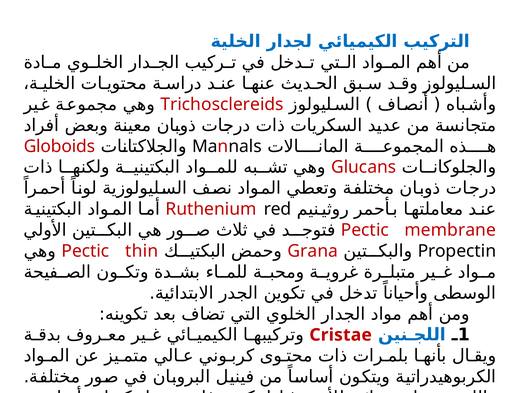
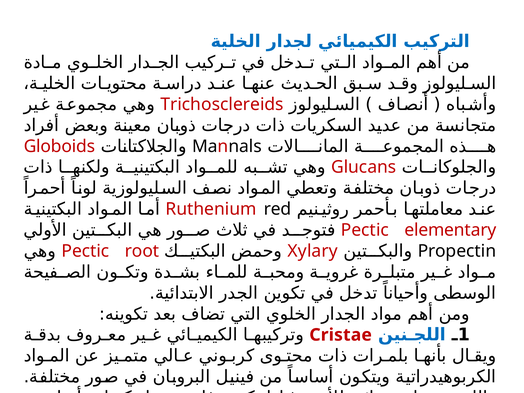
membrane: membrane -> elementary
thin: thin -> root
Grana: Grana -> Xylary
